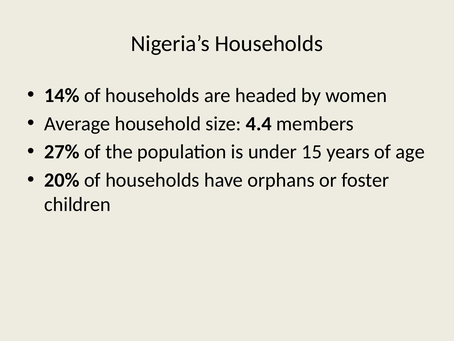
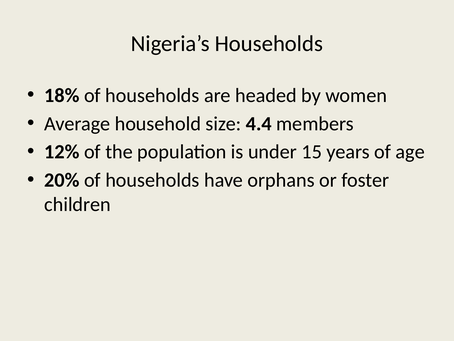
14%: 14% -> 18%
27%: 27% -> 12%
